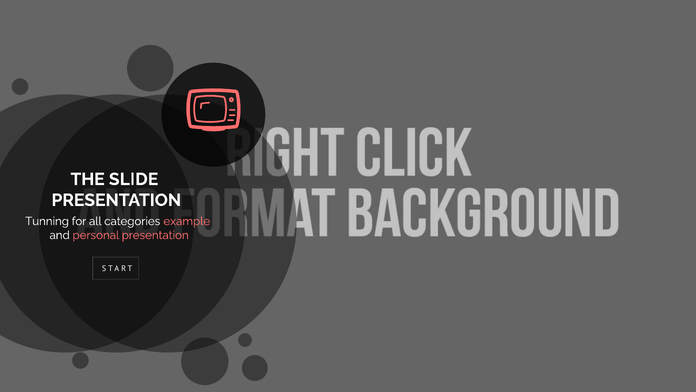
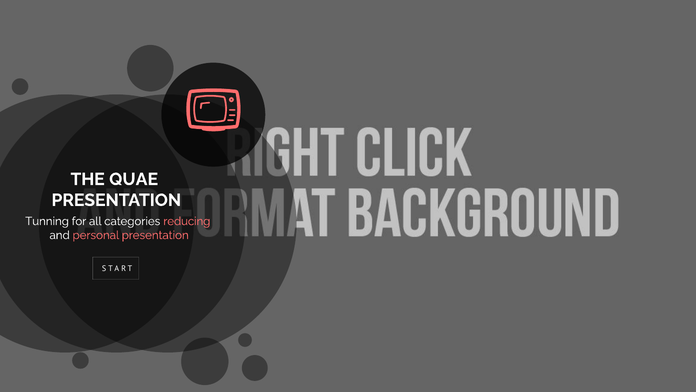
SLIDE: SLIDE -> QUAE
example: example -> reducing
